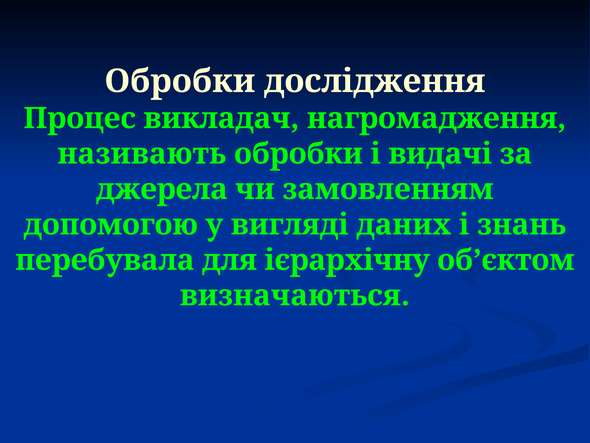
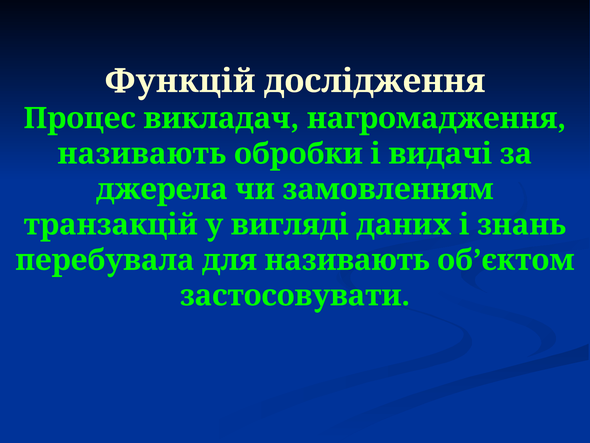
Обробки at (180, 81): Обробки -> Функцій
допомогою: допомогою -> транзакцій
для ієрархічну: ієрархічну -> називають
визначаються: визначаються -> застосовувати
